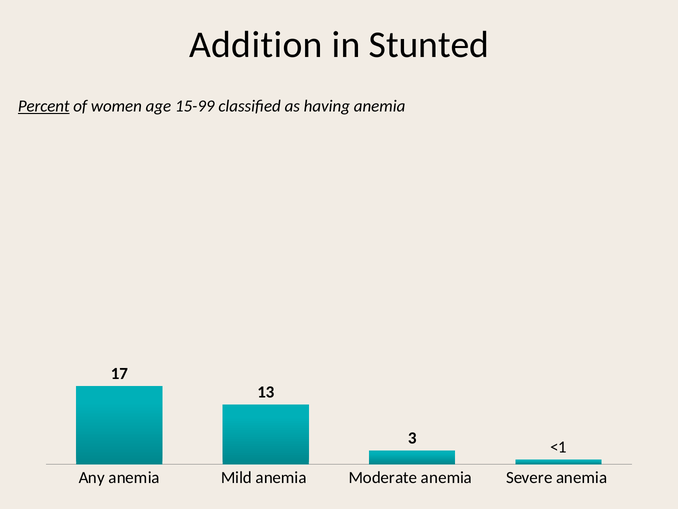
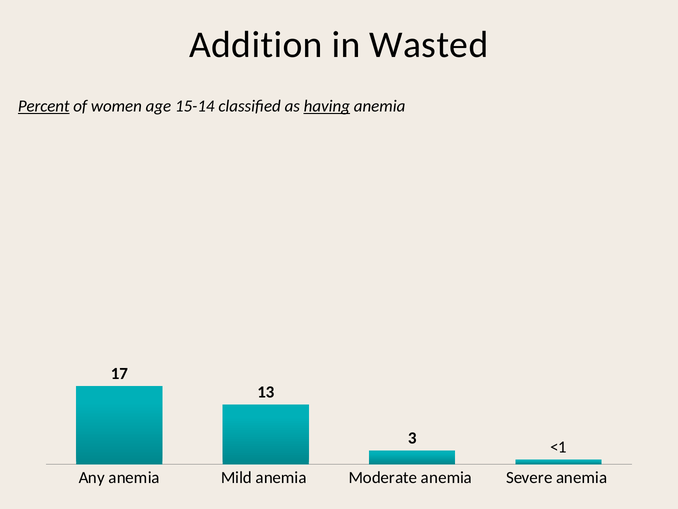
Stunted: Stunted -> Wasted
15-99: 15-99 -> 15-14
having underline: none -> present
